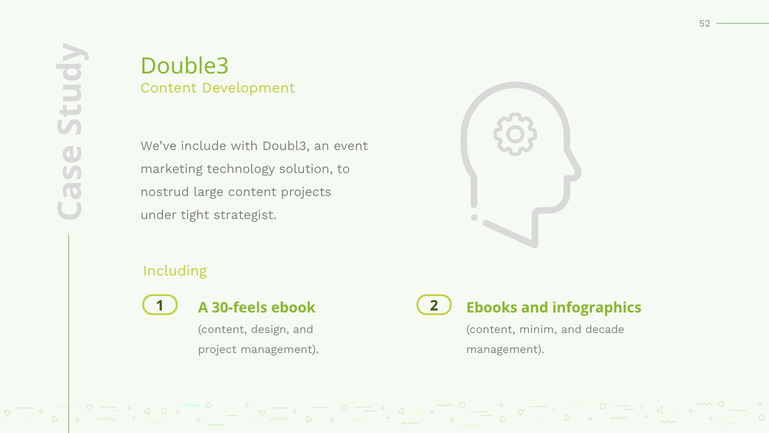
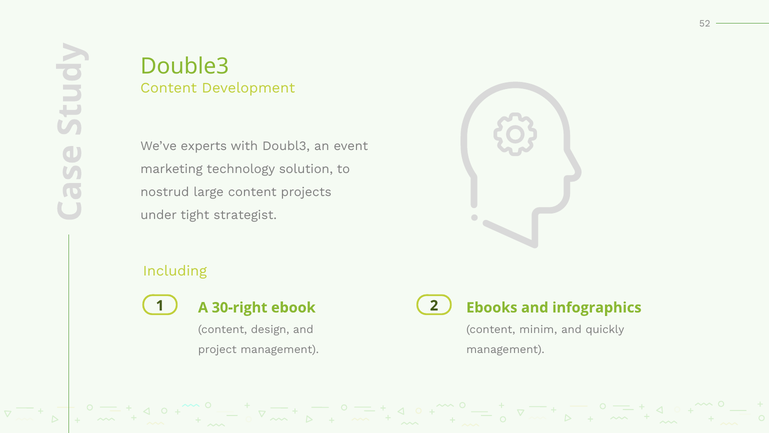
include: include -> experts
30-feels: 30-feels -> 30-right
decade: decade -> quickly
